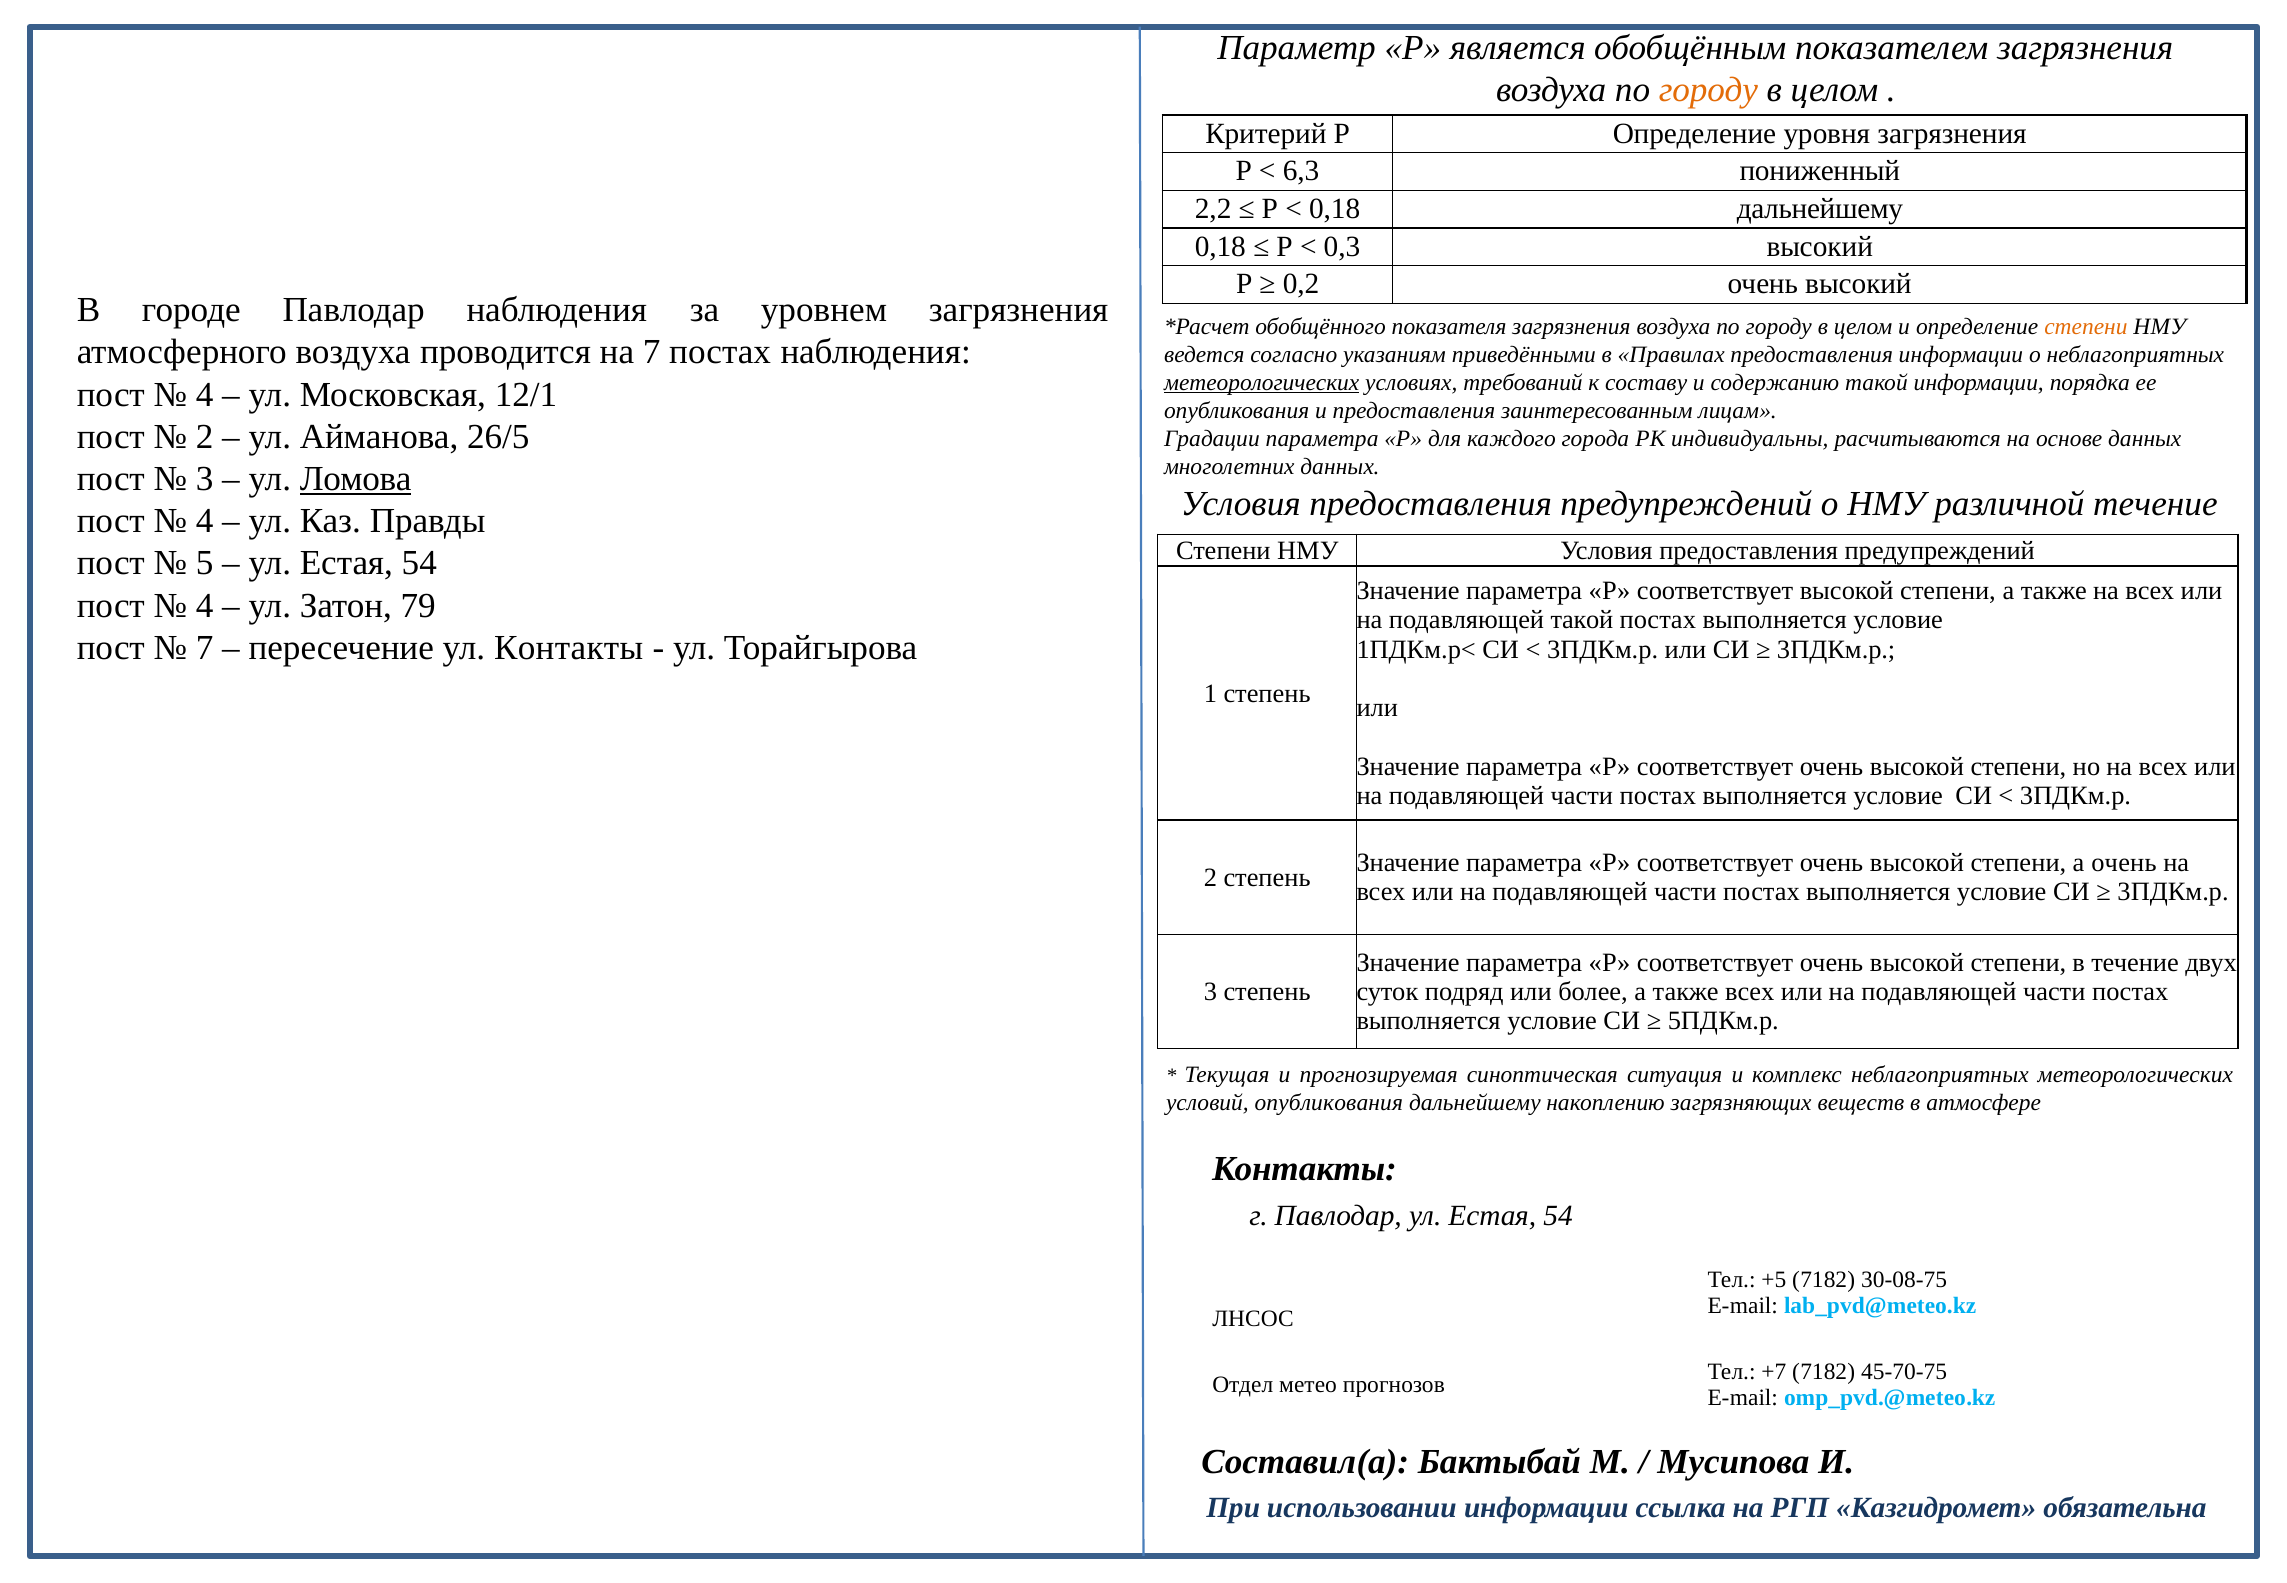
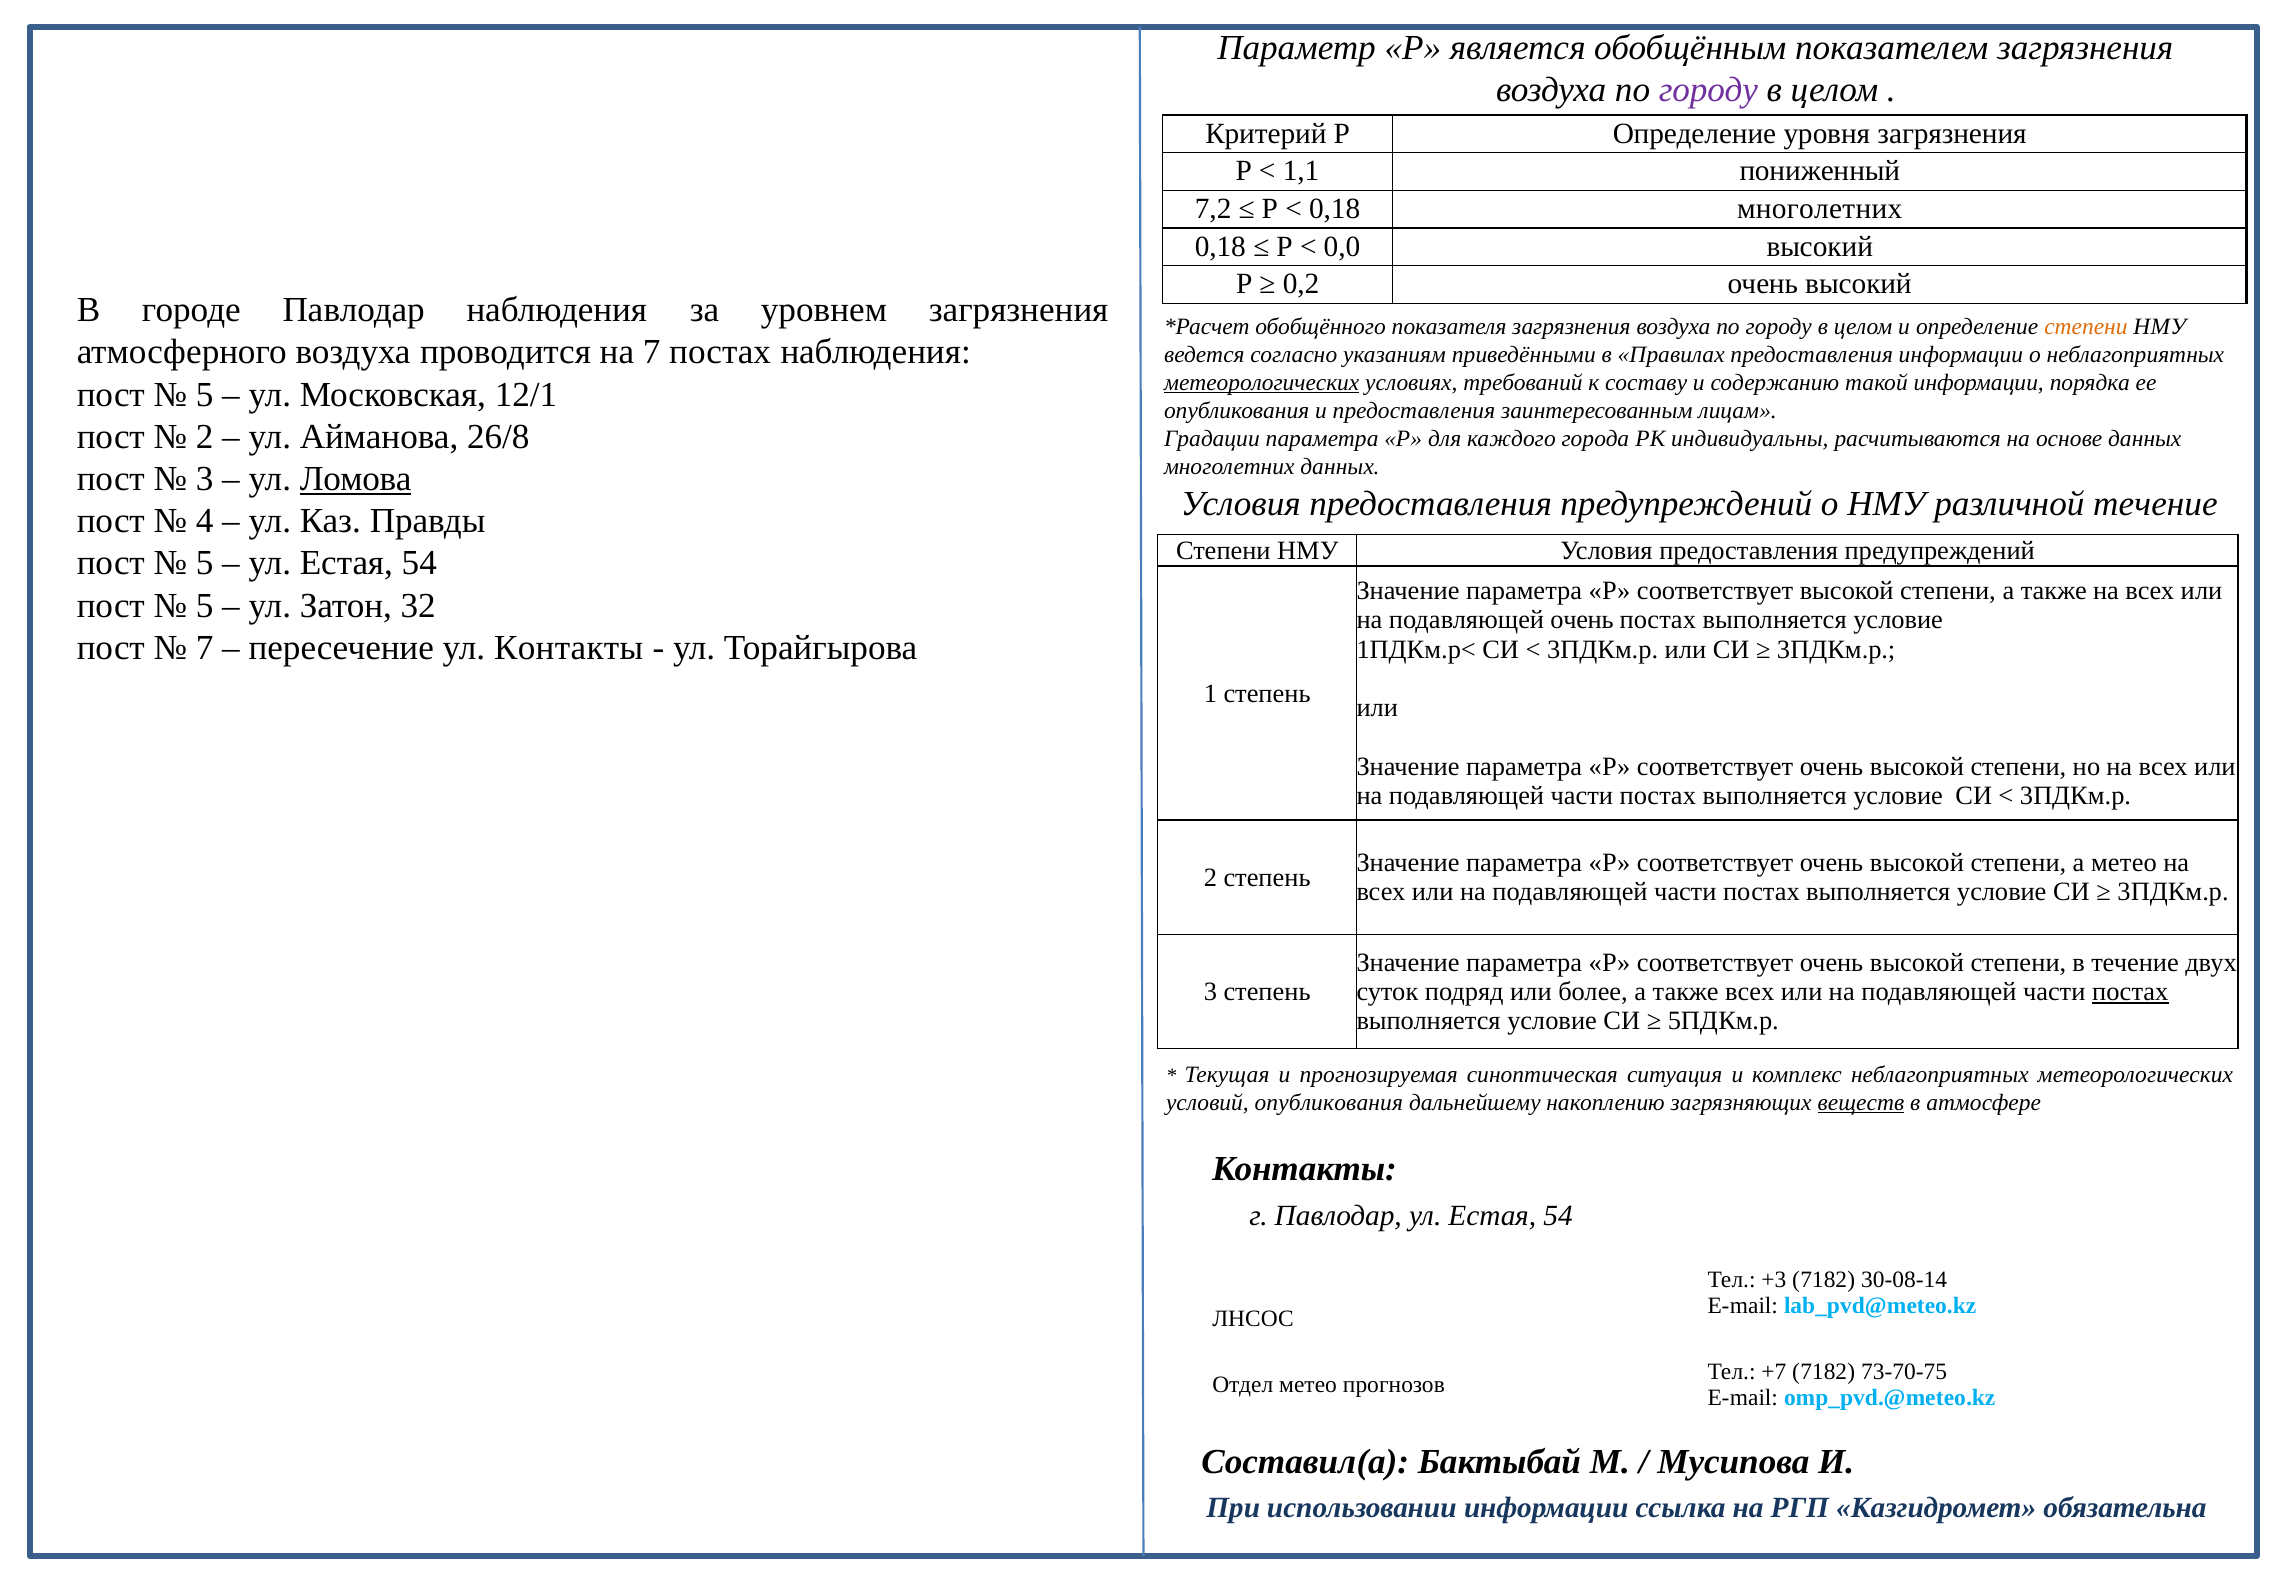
городу at (1708, 90) colour: orange -> purple
6,3: 6,3 -> 1,1
2,2: 2,2 -> 7,2
0,18 дальнейшему: дальнейшему -> многолетних
0,3: 0,3 -> 0,0
4 at (205, 395): 4 -> 5
26/5: 26/5 -> 26/8
4 at (205, 606): 4 -> 5
79: 79 -> 32
подавляющей такой: такой -> очень
а очень: очень -> метео
постах at (2130, 992) underline: none -> present
веществ underline: none -> present
+5: +5 -> +3
30-08-75: 30-08-75 -> 30-08-14
45-70-75: 45-70-75 -> 73-70-75
